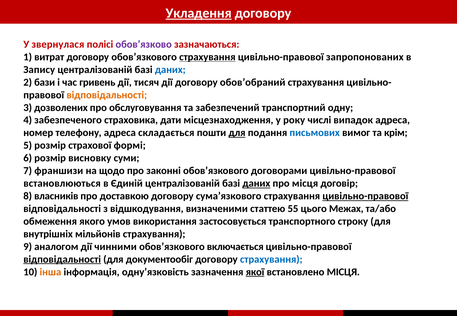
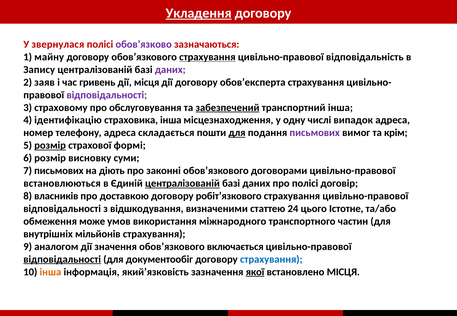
витрат: витрат -> майну
запропонованих: запропонованих -> відповідальність
даних at (170, 70) colour: blue -> purple
бази: бази -> заяв
дії тисяч: тисяч -> місця
обов’обраний: обов’обраний -> обов’експерта
відповідальності at (107, 95) colour: orange -> purple
дозволених: дозволених -> страховому
забезпечений underline: none -> present
транспортний одну: одну -> інша
забезпеченого: забезпеченого -> ідентифікацію
страховика дати: дати -> інша
року: року -> одну
письмових at (315, 133) colour: blue -> purple
розмір at (50, 146) underline: none -> present
7 франшизи: франшизи -> письмових
щодо: щодо -> діють
централізованій at (182, 184) underline: none -> present
даних at (256, 184) underline: present -> none
про місця: місця -> полісі
сума’язкового: сума’язкового -> робіт’язкового
цивільно-правової at (365, 196) underline: present -> none
55: 55 -> 24
Межах: Межах -> Істотне
якого: якого -> може
застосовується: застосовується -> міжнародного
строку: строку -> частин
чинними: чинними -> значення
одну’язковість: одну’язковість -> який’язковість
